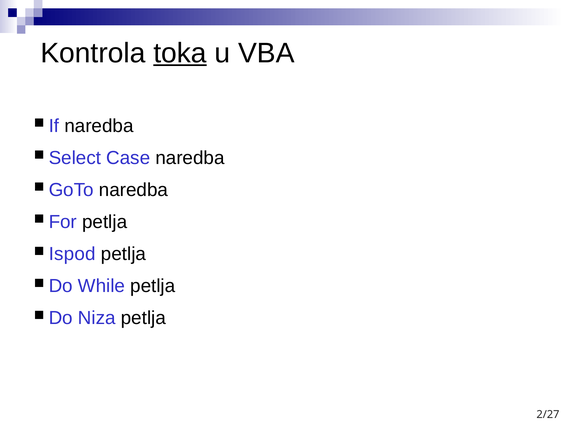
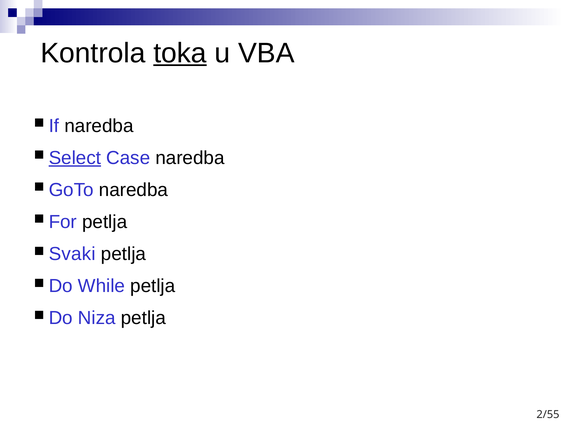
Select underline: none -> present
Ispod: Ispod -> Svaki
2/27: 2/27 -> 2/55
